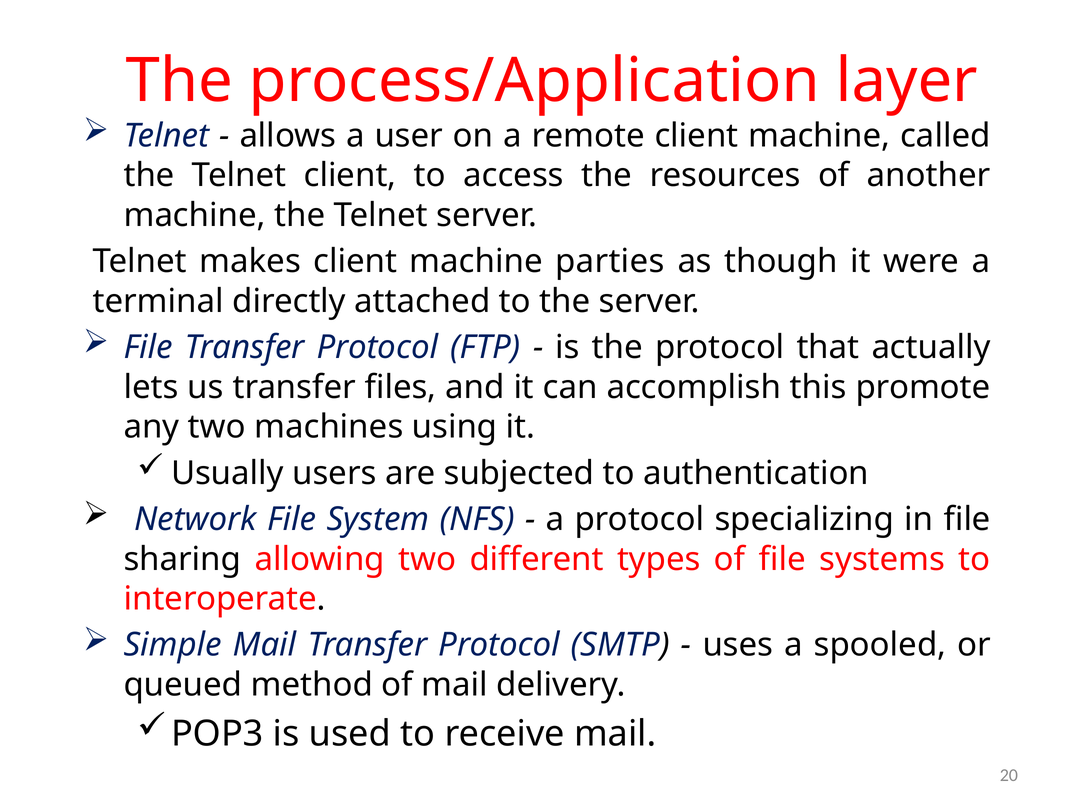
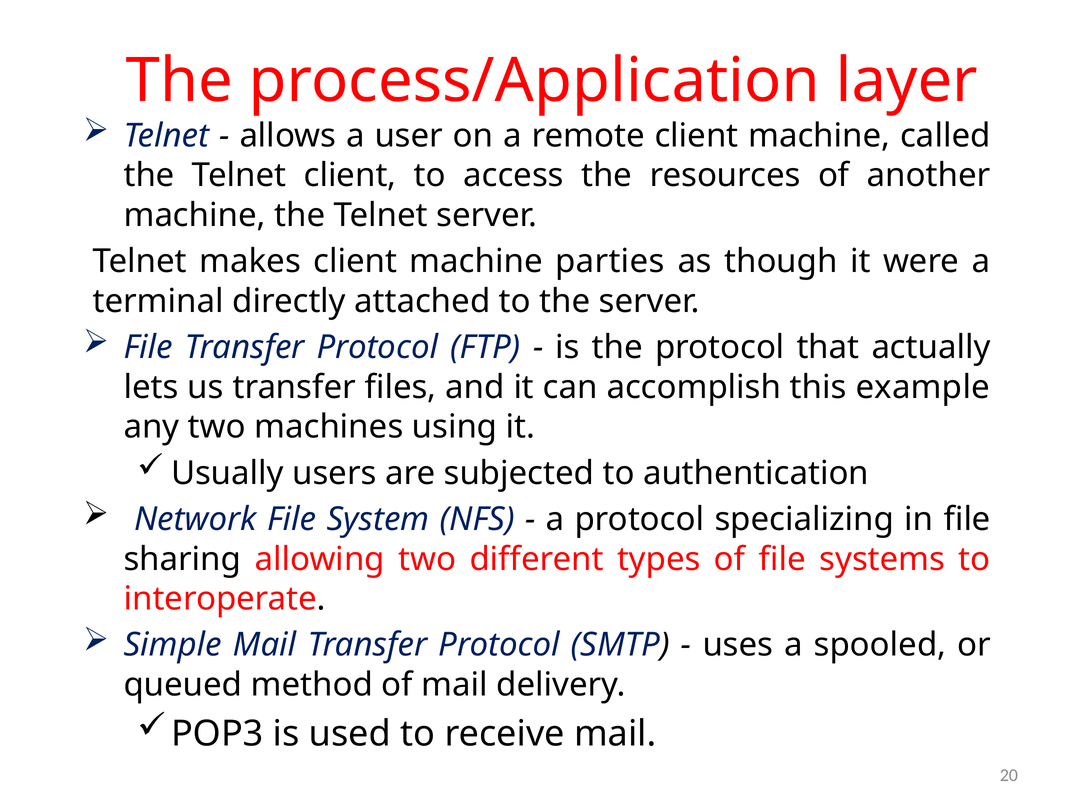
promote: promote -> example
